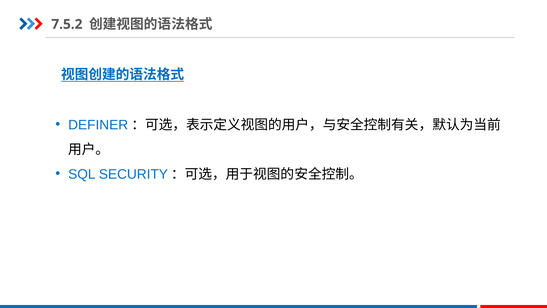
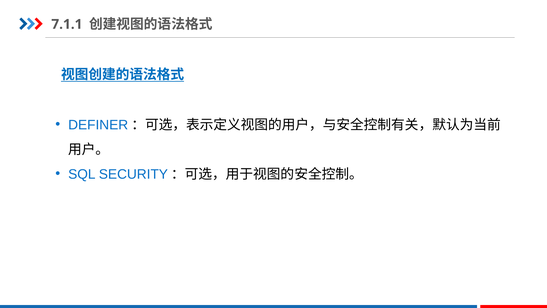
7.5.2: 7.5.2 -> 7.1.1
